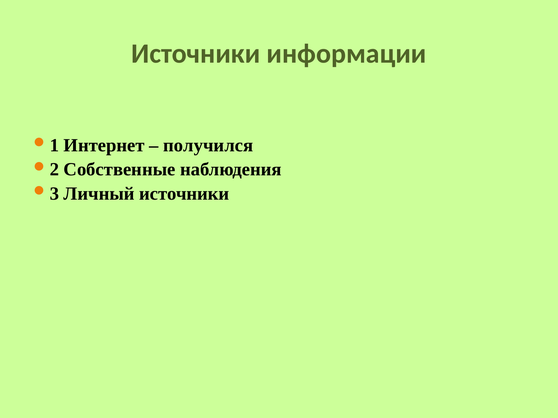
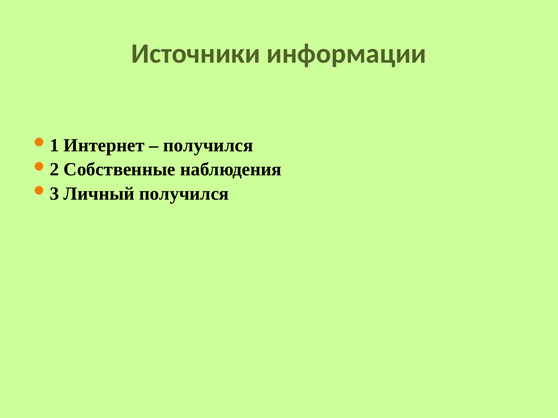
Личный источники: источники -> получился
